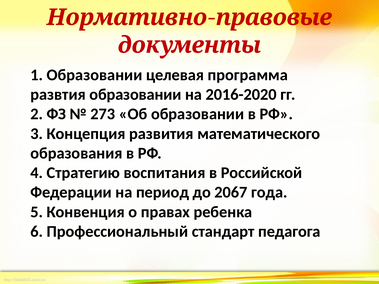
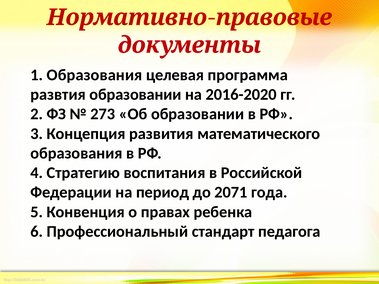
1 Образовании: Образовании -> Образования
2067: 2067 -> 2071
